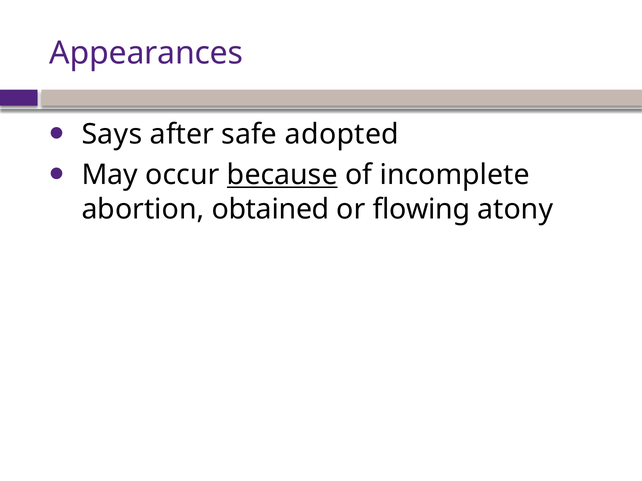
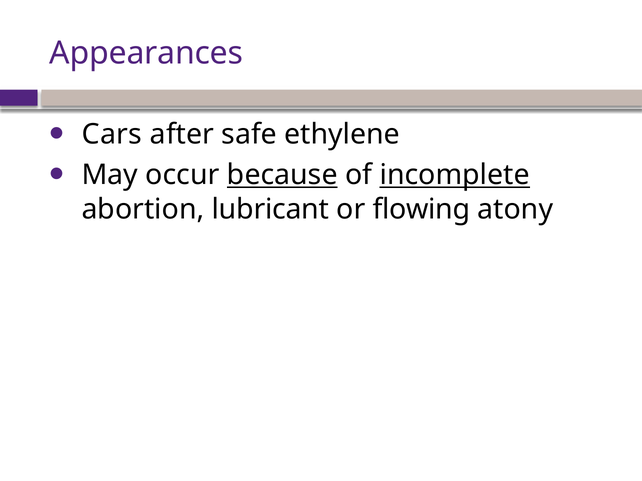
Says: Says -> Cars
adopted: adopted -> ethylene
incomplete underline: none -> present
obtained: obtained -> lubricant
